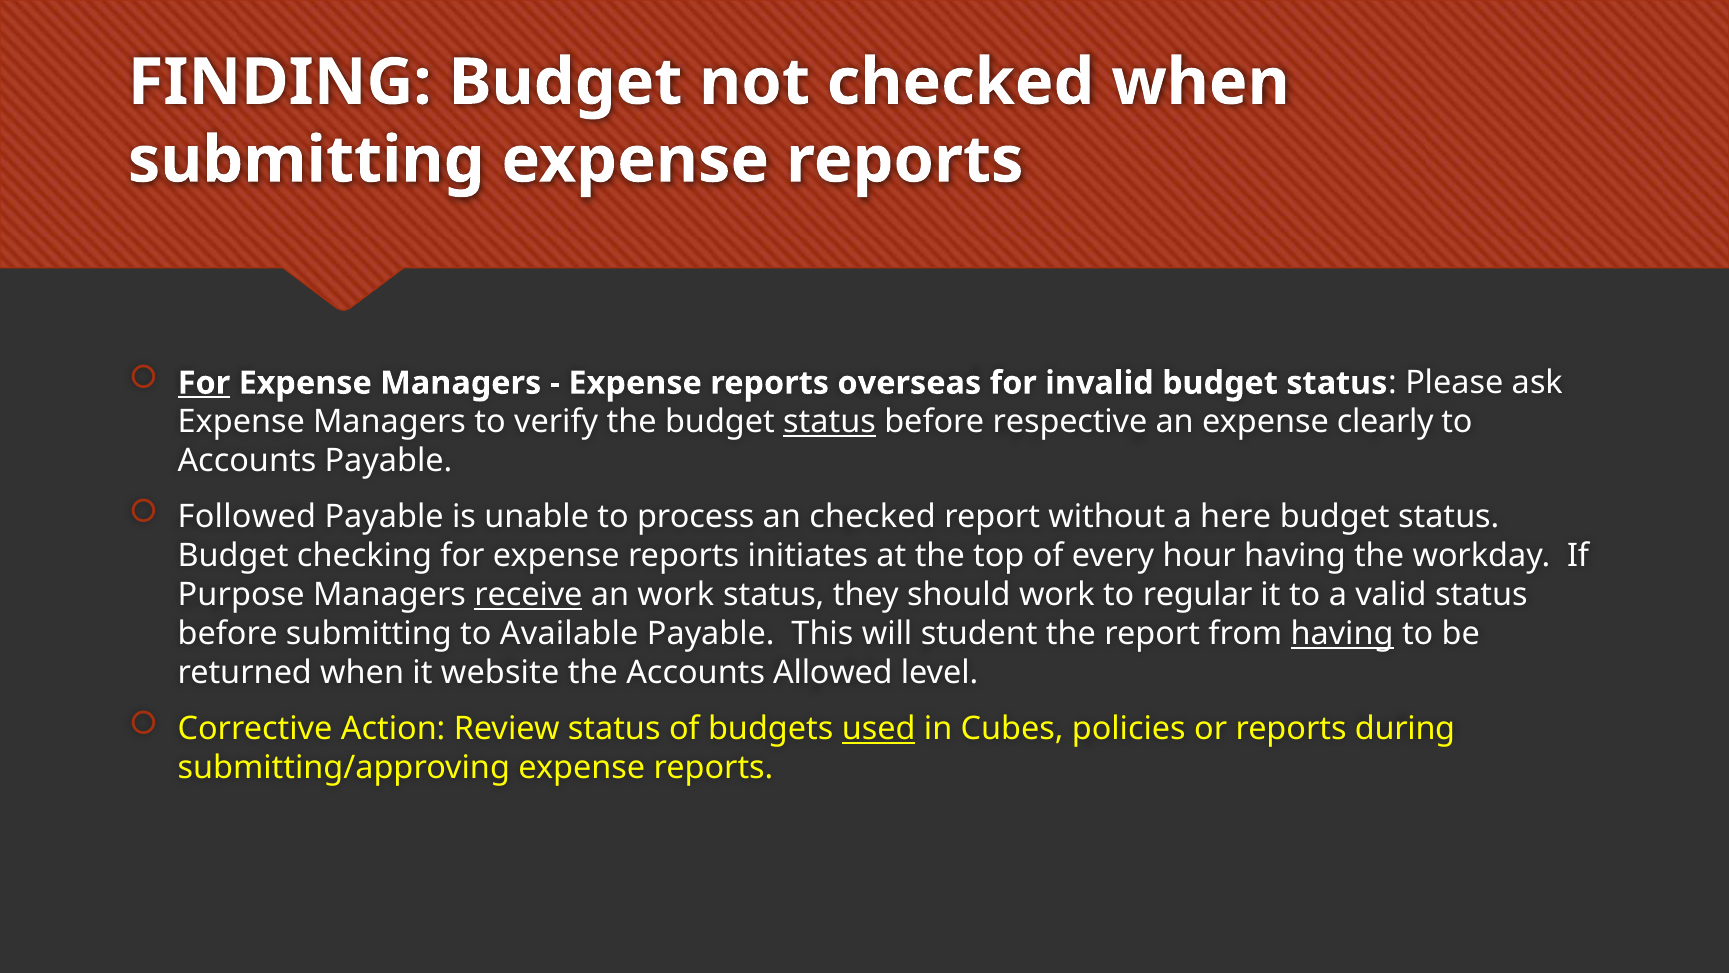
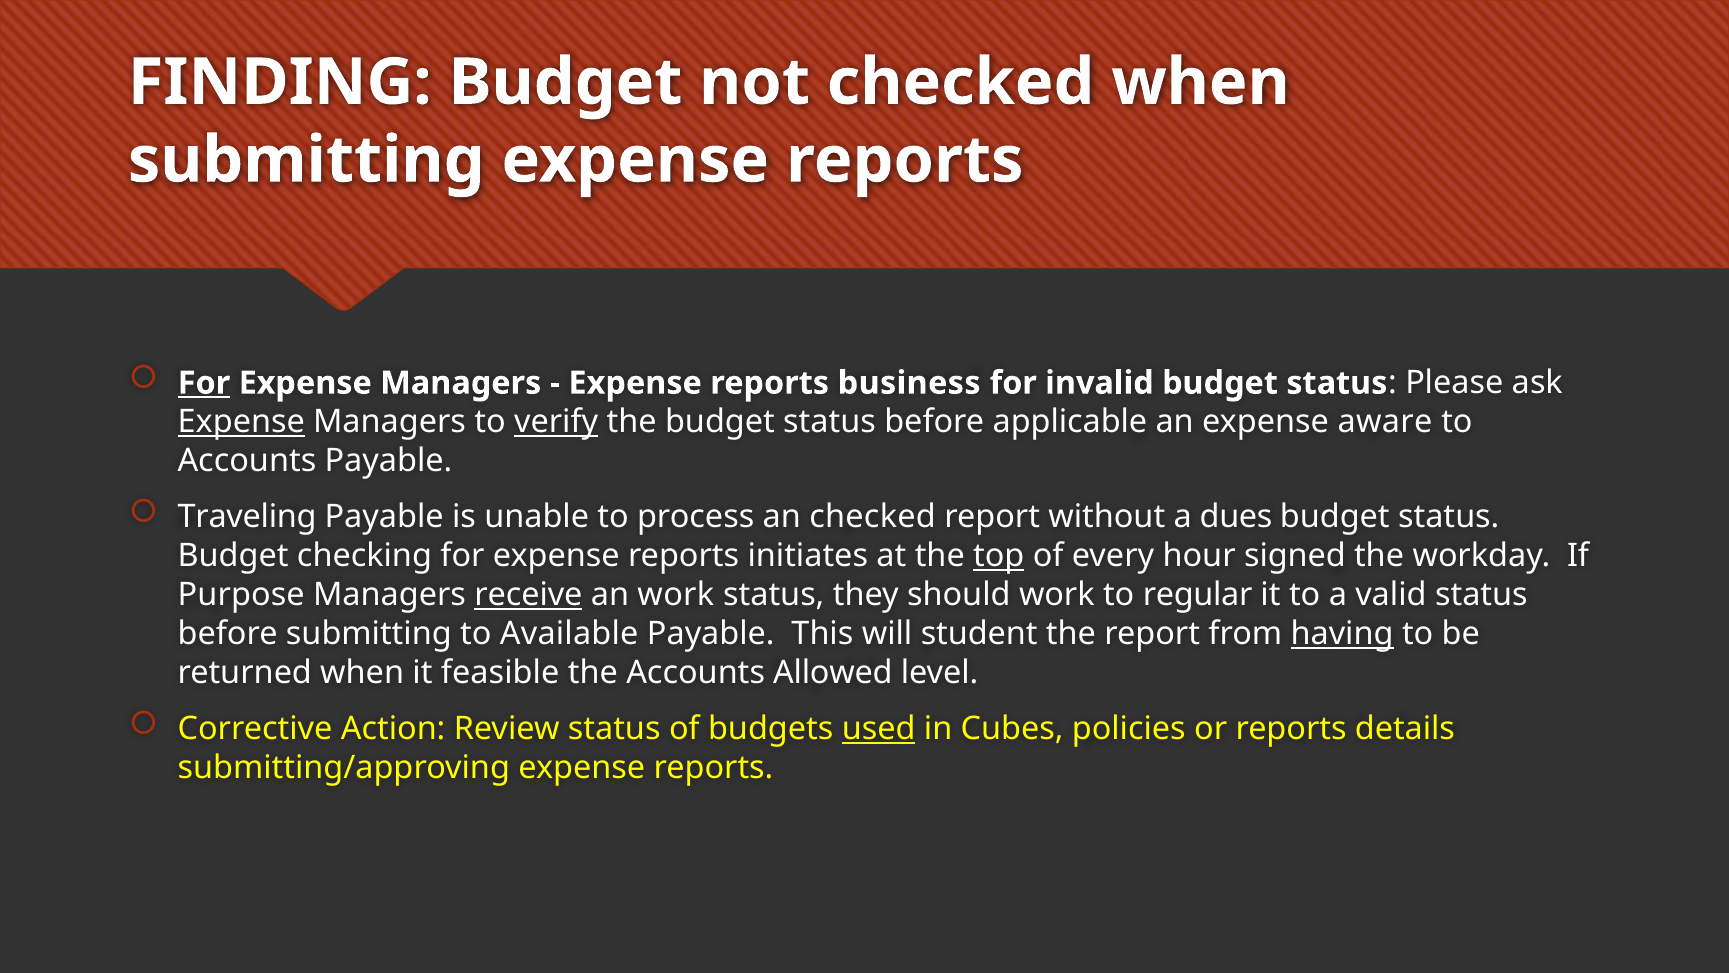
overseas: overseas -> business
Expense at (241, 422) underline: none -> present
verify underline: none -> present
status at (830, 422) underline: present -> none
respective: respective -> applicable
clearly: clearly -> aware
Followed: Followed -> Traveling
here: here -> dues
top underline: none -> present
hour having: having -> signed
website: website -> feasible
during: during -> details
